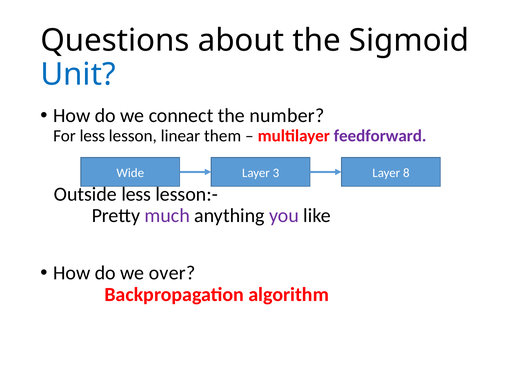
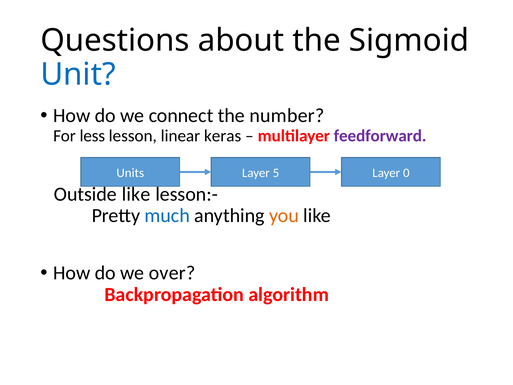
them: them -> keras
Wide: Wide -> Units
3: 3 -> 5
8: 8 -> 0
Outside less: less -> like
much colour: purple -> blue
you colour: purple -> orange
